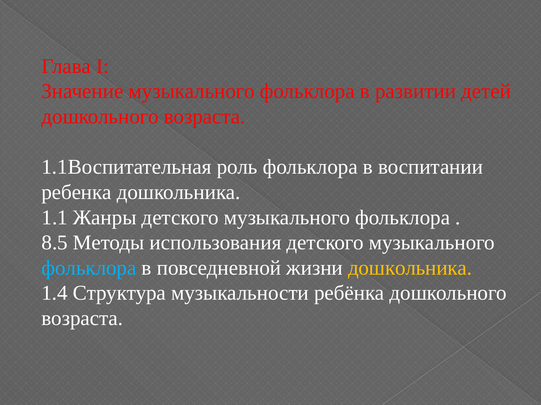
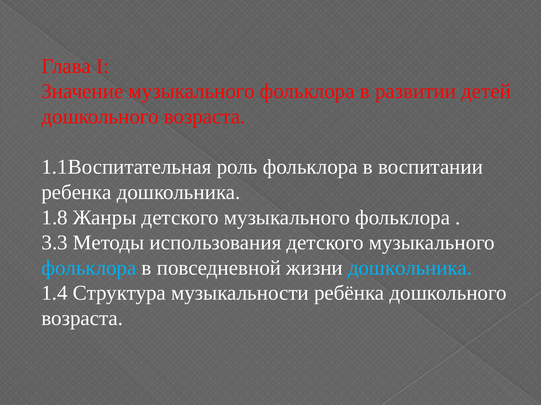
1.1: 1.1 -> 1.8
8.5: 8.5 -> 3.3
дошкольника at (410, 268) colour: yellow -> light blue
